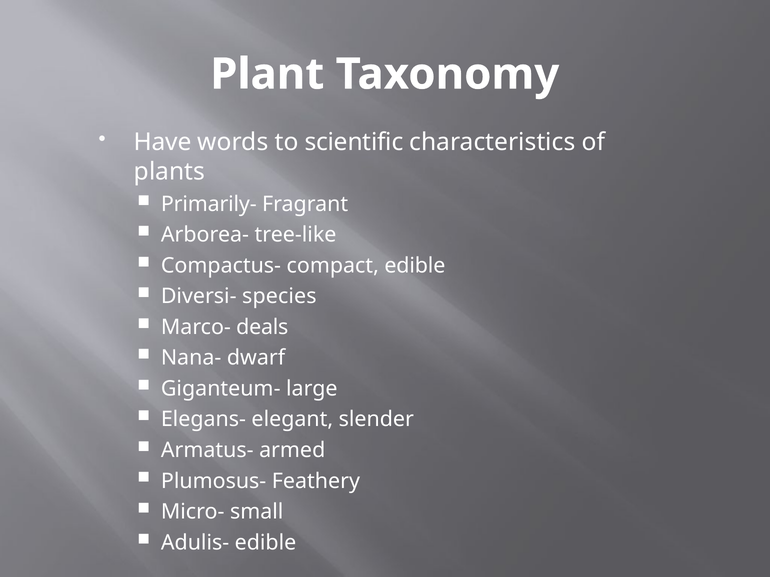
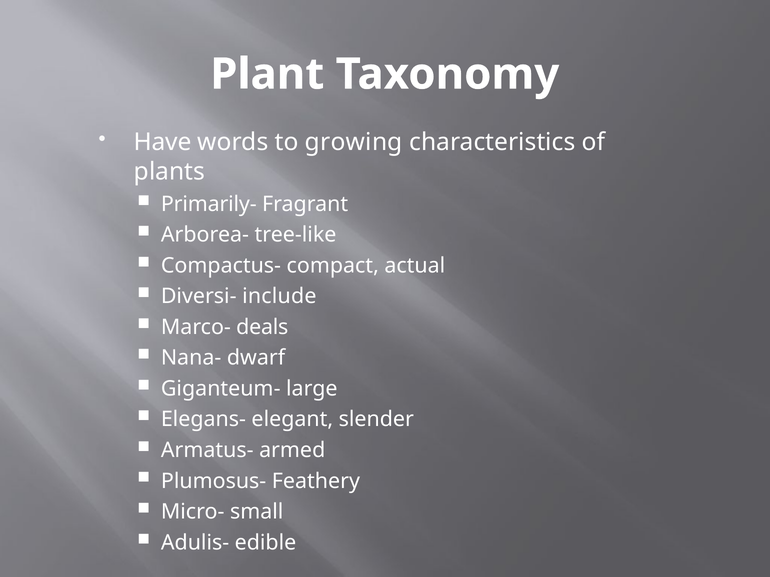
scientific: scientific -> growing
compact edible: edible -> actual
species: species -> include
